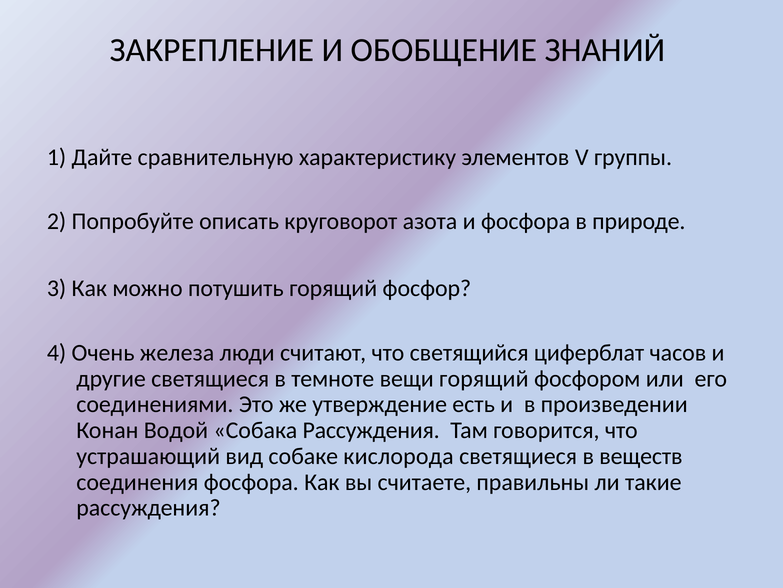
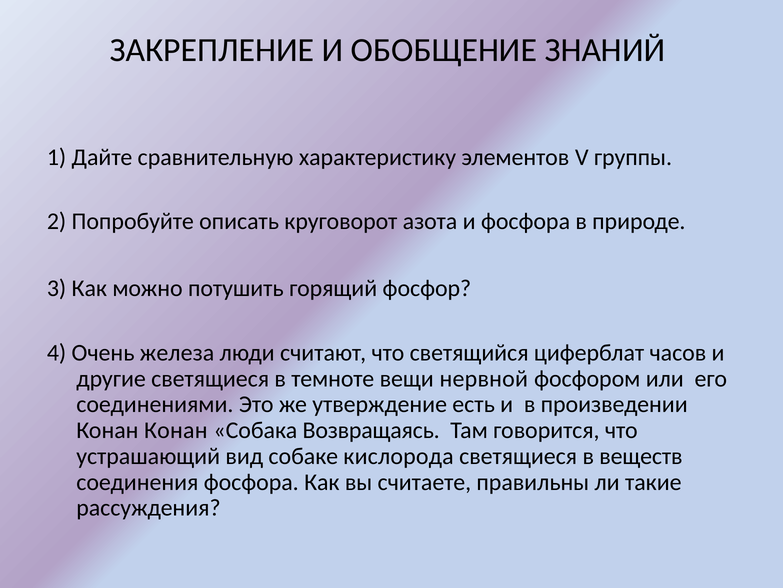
вещи горящий: горящий -> нервной
Конан Водой: Водой -> Конан
Собака Рассуждения: Рассуждения -> Возвращаясь
